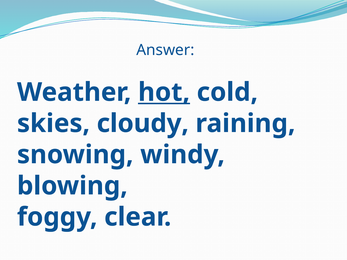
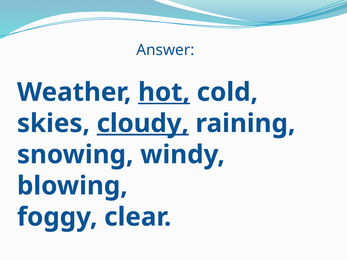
cloudy underline: none -> present
